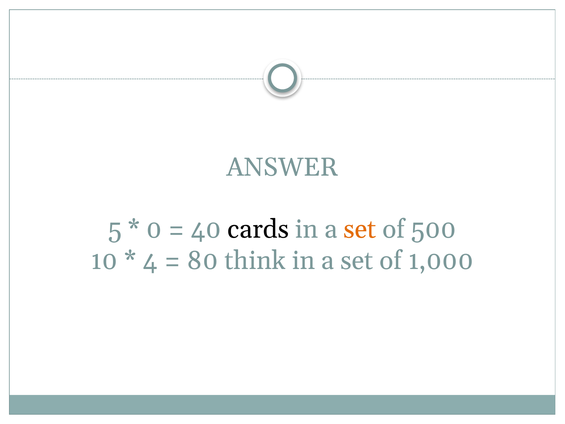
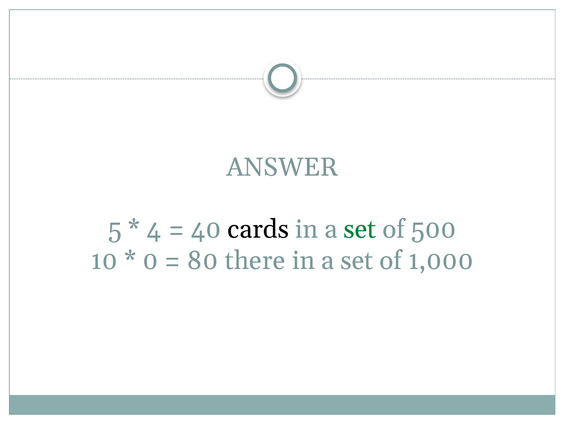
0: 0 -> 4
set at (360, 229) colour: orange -> green
4: 4 -> 0
think: think -> there
